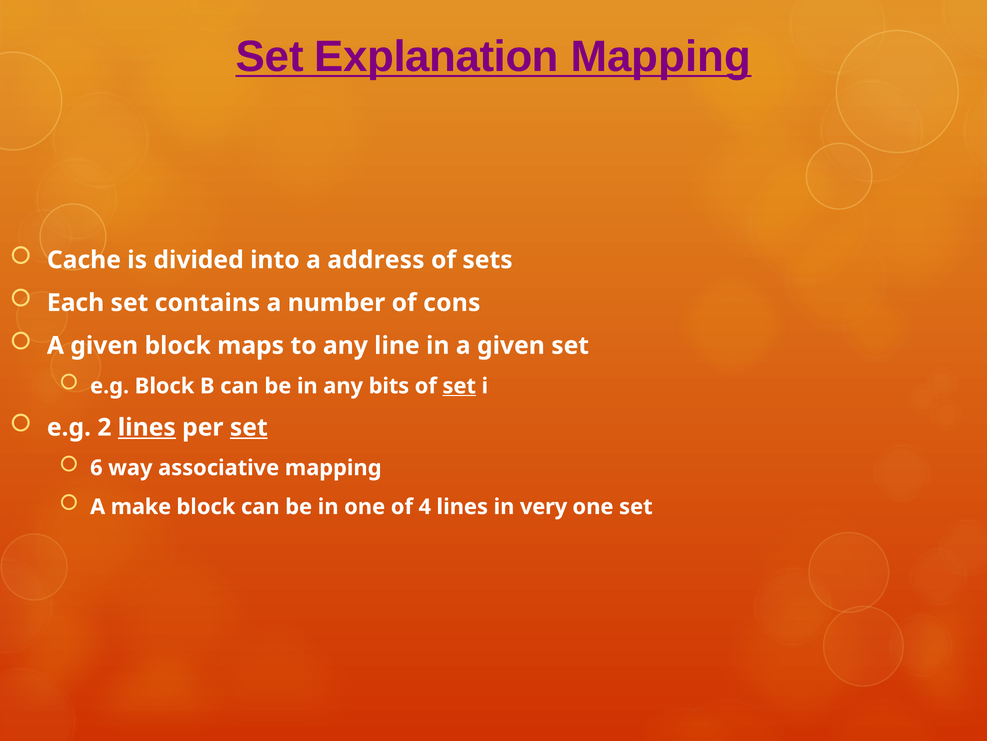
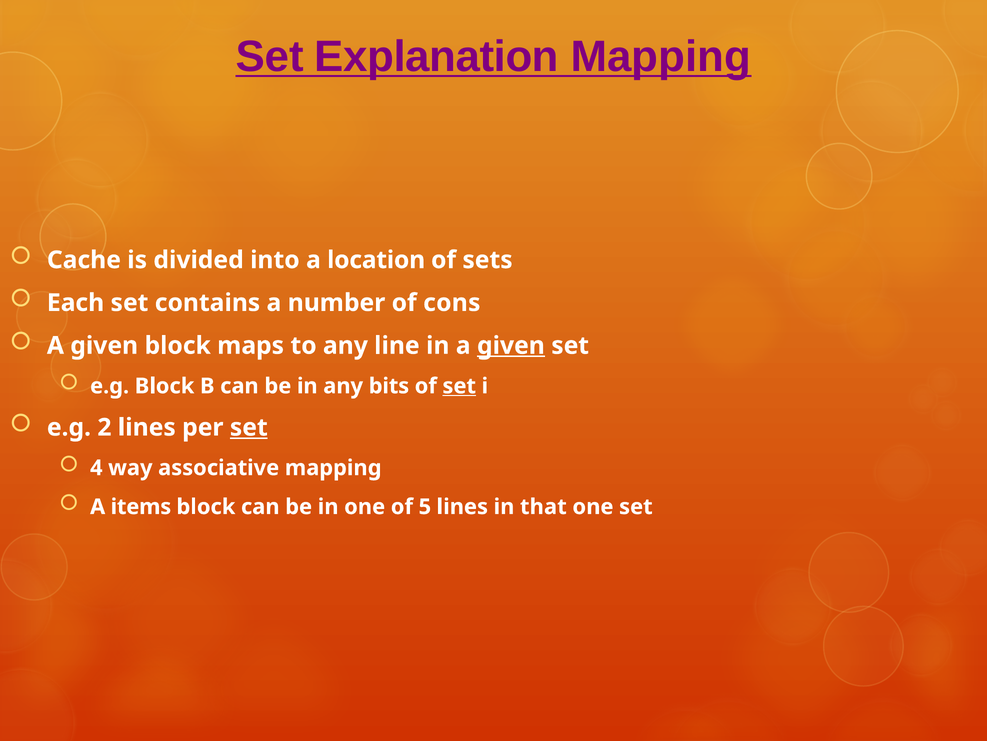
address: address -> location
given at (511, 345) underline: none -> present
lines at (147, 427) underline: present -> none
6: 6 -> 4
make: make -> items
4: 4 -> 5
very: very -> that
